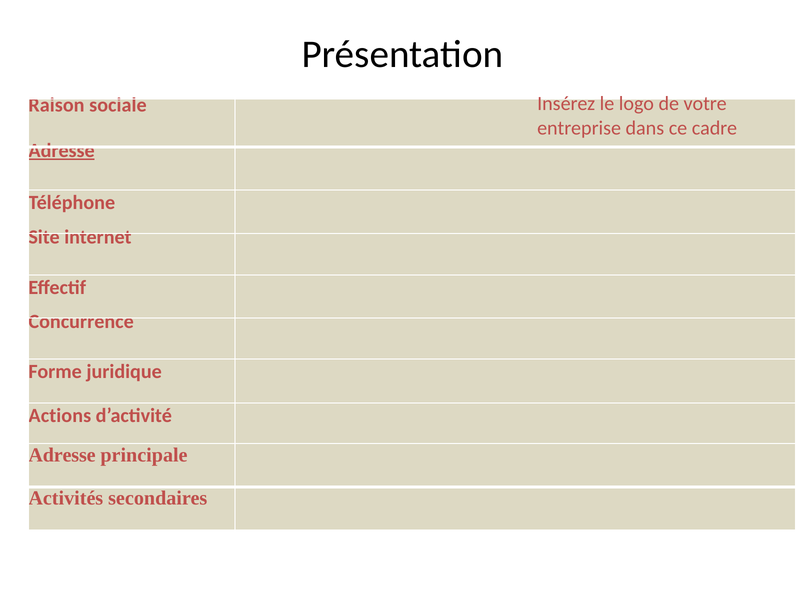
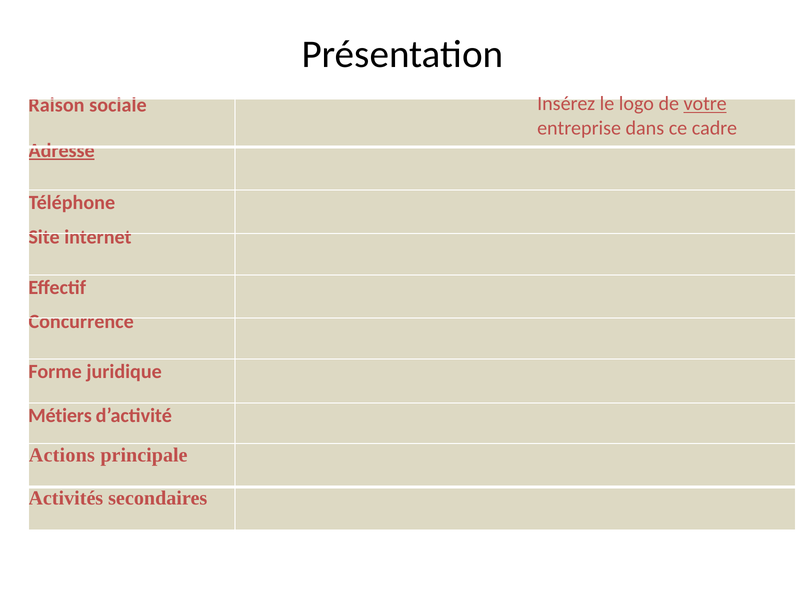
votre underline: none -> present
Actions: Actions -> Métiers
Adresse at (62, 455): Adresse -> Actions
